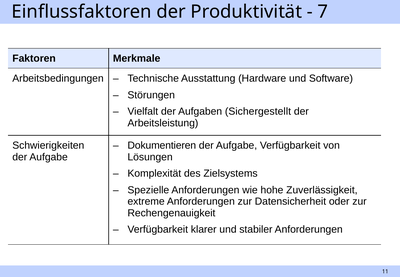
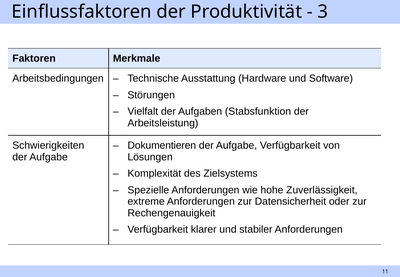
7: 7 -> 3
Sichergestellt: Sichergestellt -> Stabsfunktion
